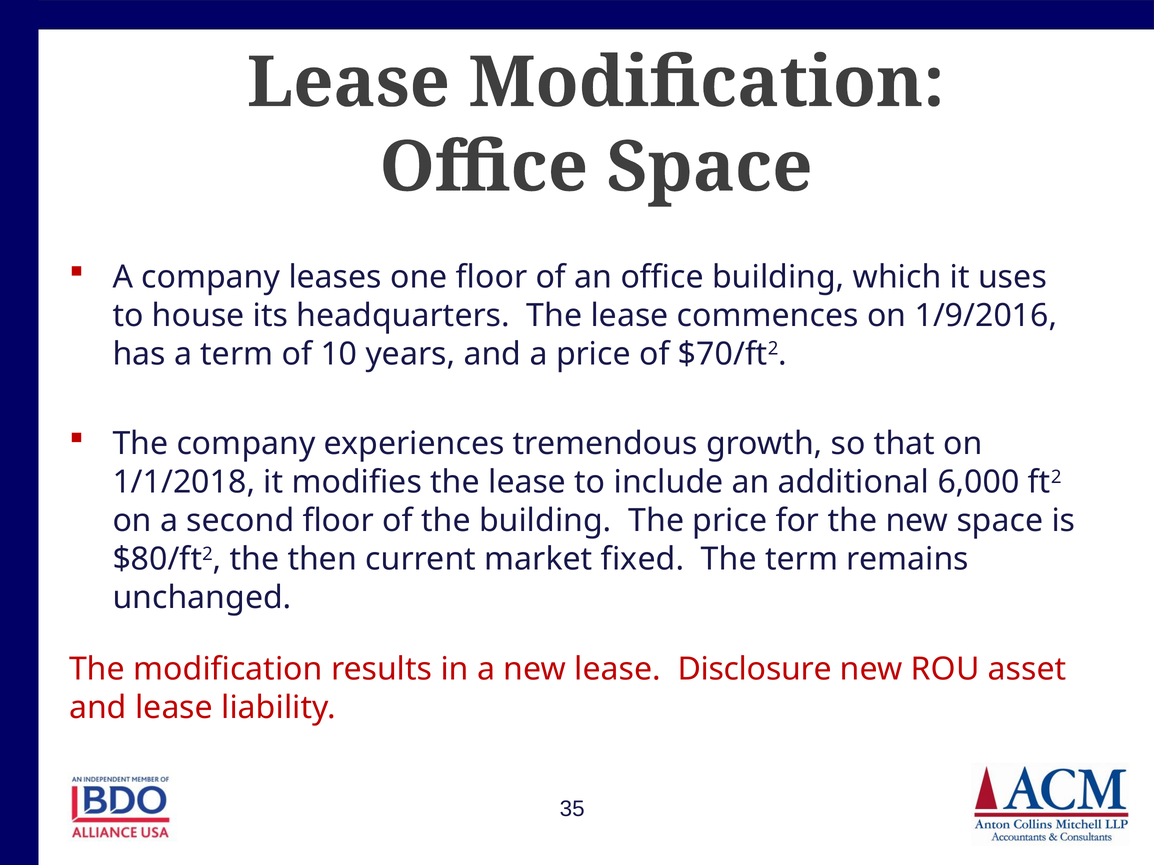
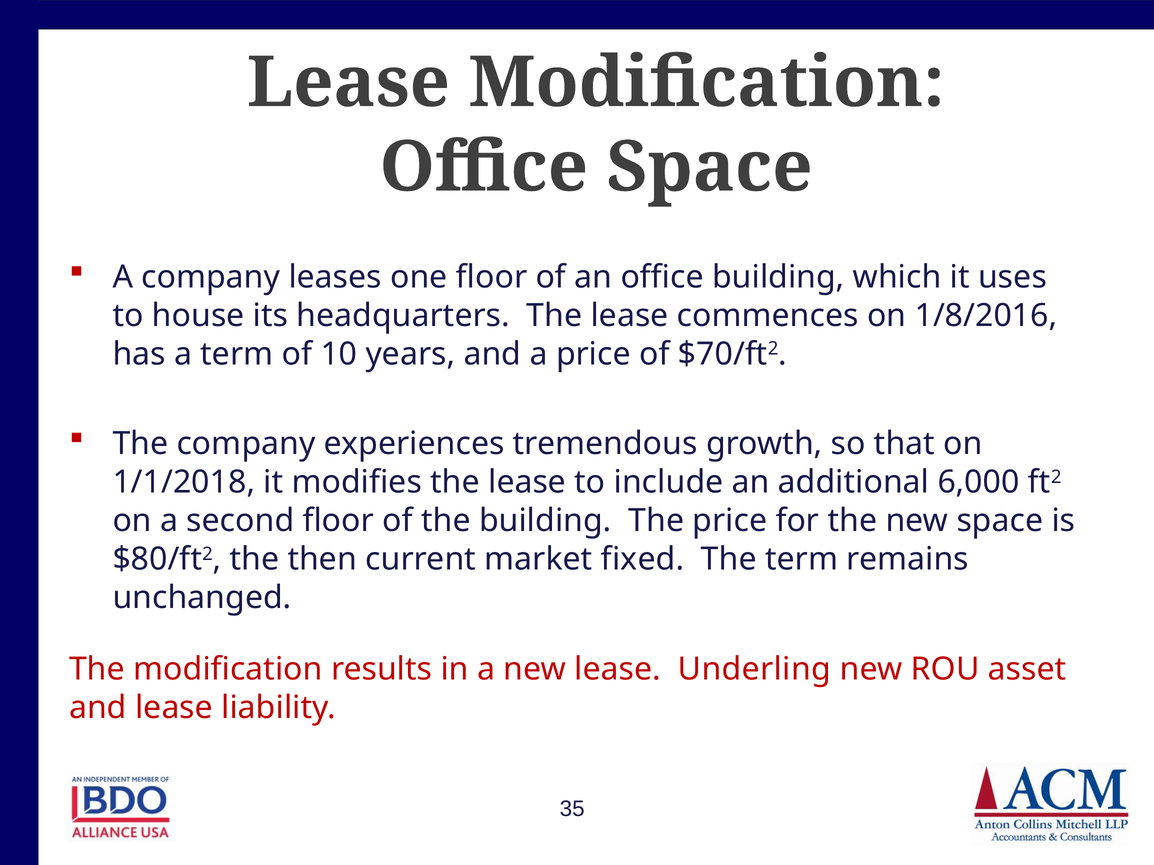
1/9/2016: 1/9/2016 -> 1/8/2016
Disclosure: Disclosure -> Underling
